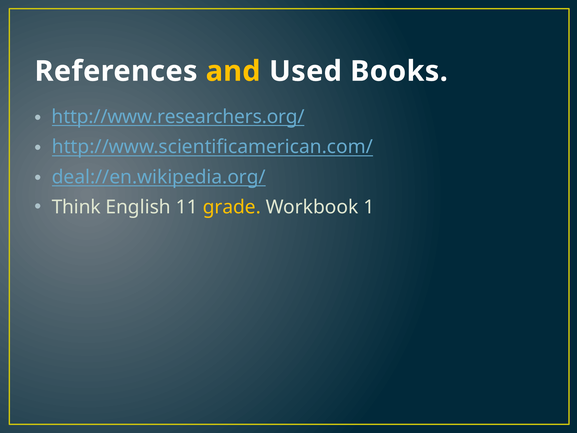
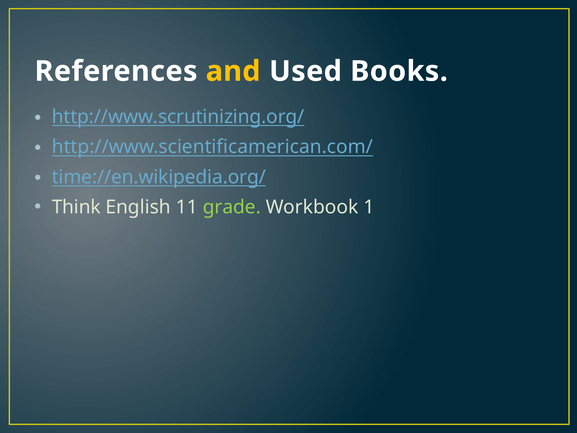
http://www.researchers.org/: http://www.researchers.org/ -> http://www.scrutinizing.org/
deal://en.wikipedia.org/: deal://en.wikipedia.org/ -> time://en.wikipedia.org/
grade colour: yellow -> light green
